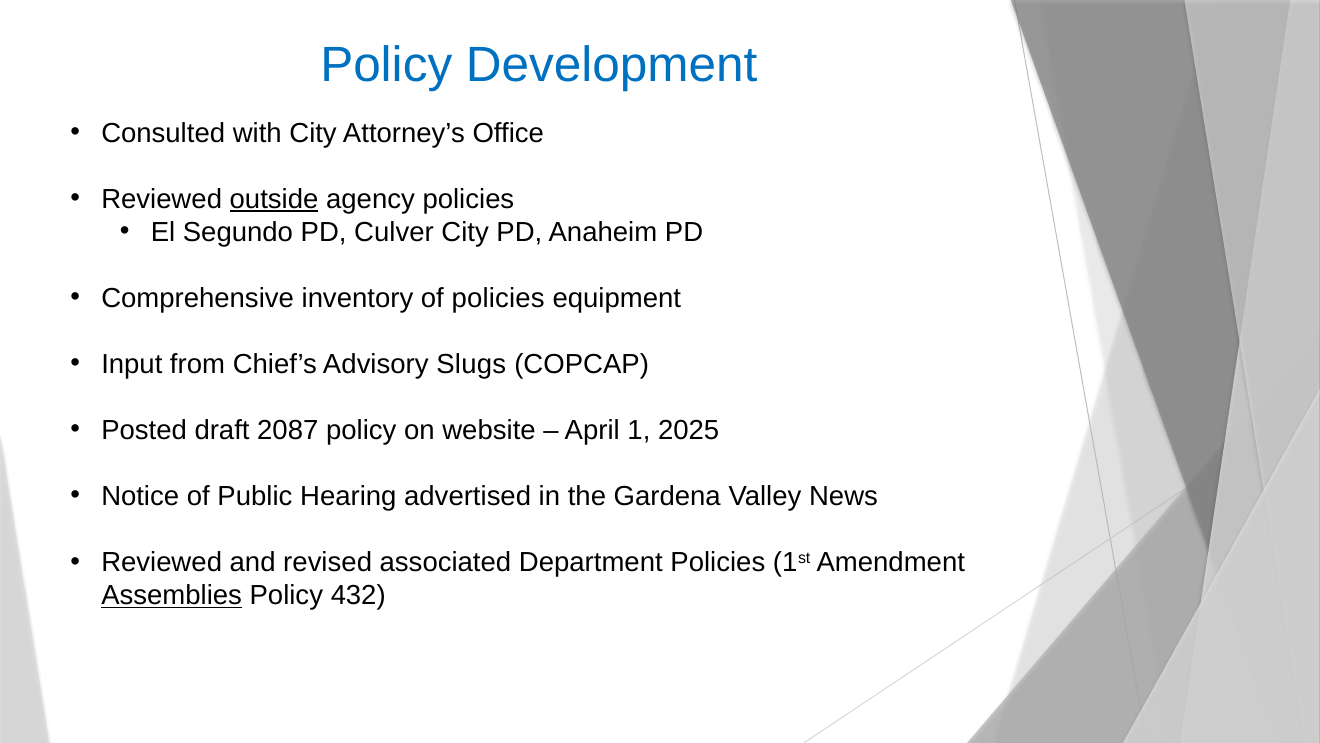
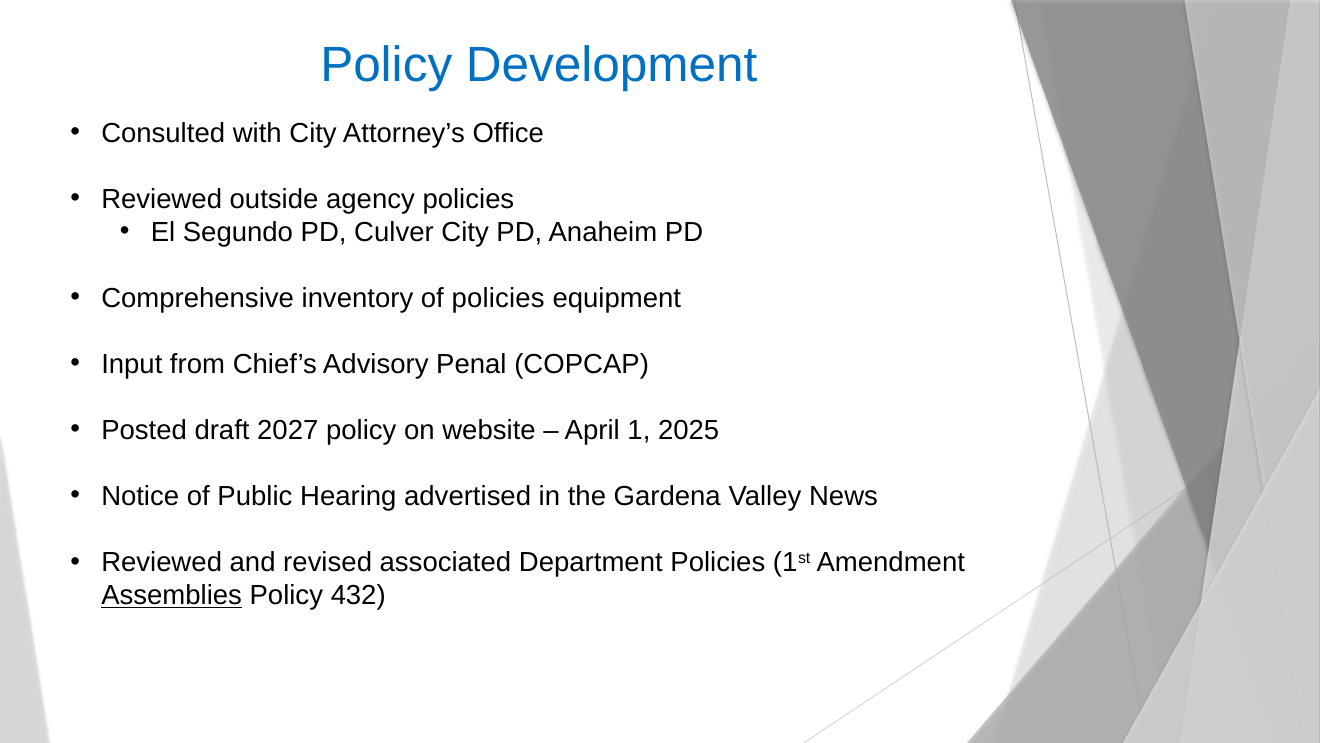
outside underline: present -> none
Slugs: Slugs -> Penal
2087: 2087 -> 2027
